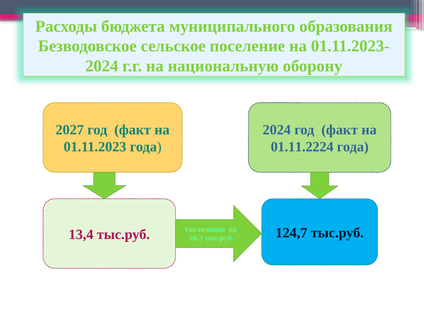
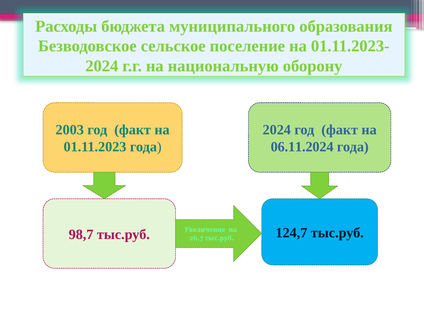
2027: 2027 -> 2003
01.11.2224: 01.11.2224 -> 06.11.2024
13,4: 13,4 -> 98,7
